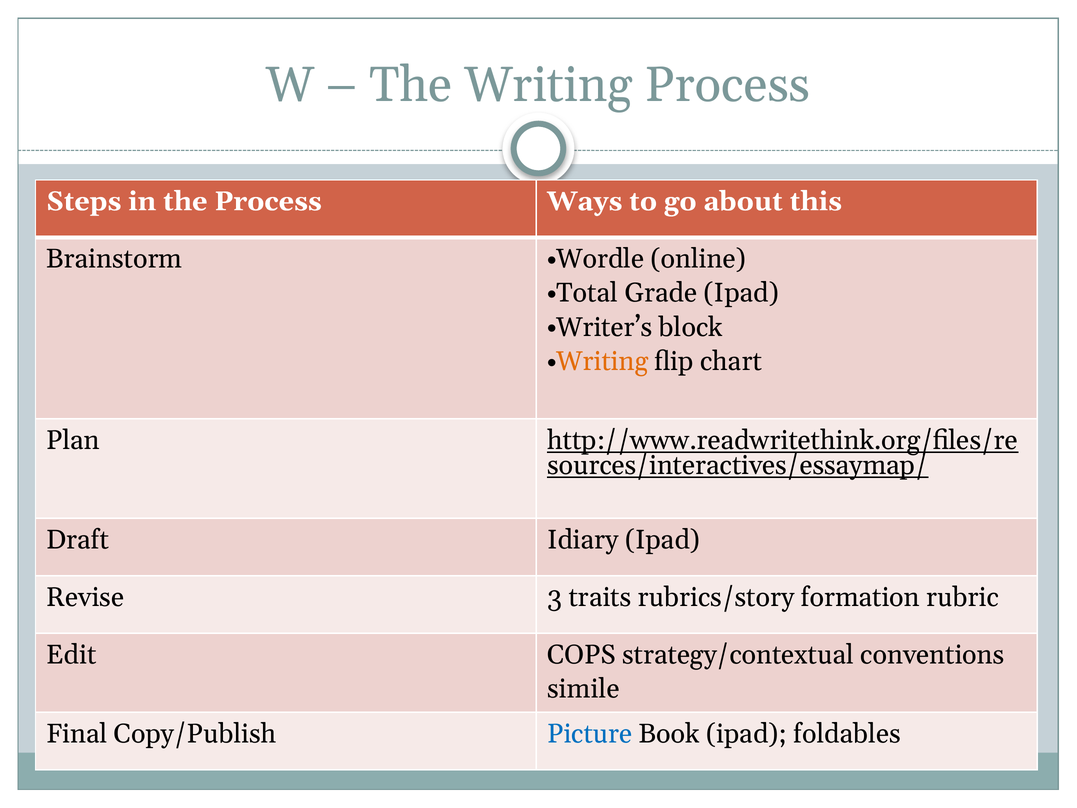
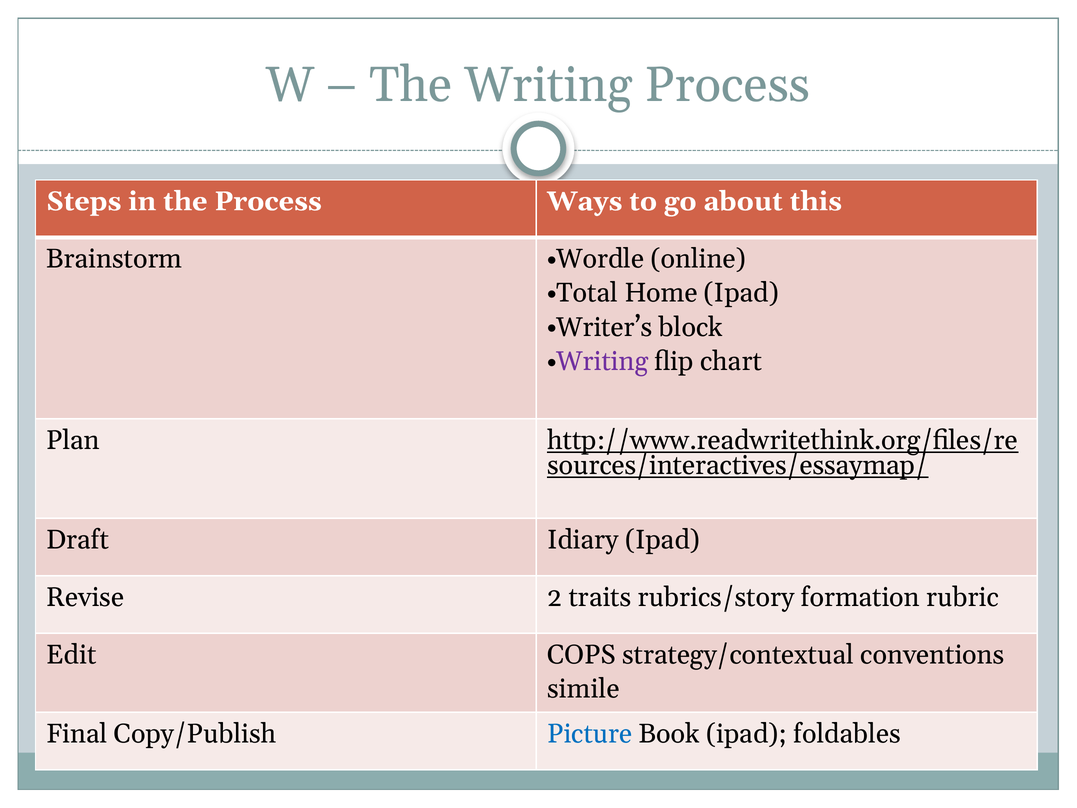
Grade: Grade -> Home
Writing at (602, 361) colour: orange -> purple
3: 3 -> 2
